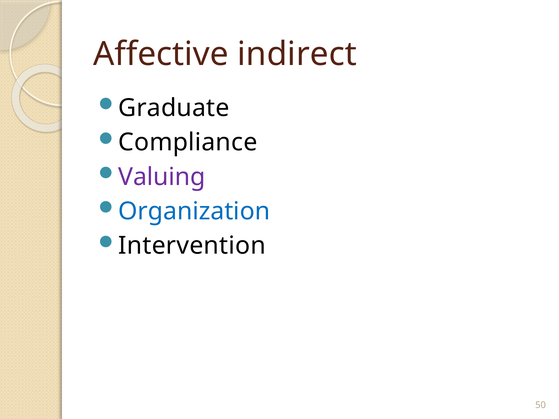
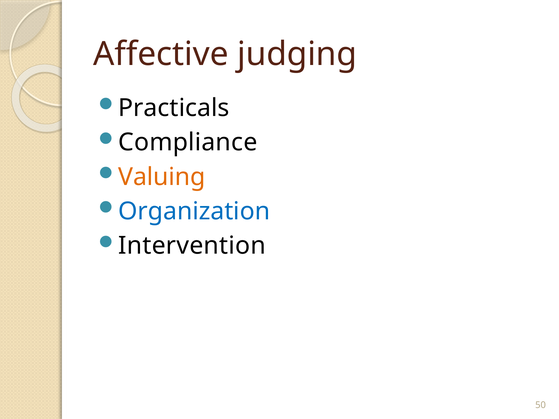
indirect: indirect -> judging
Graduate: Graduate -> Practicals
Valuing colour: purple -> orange
